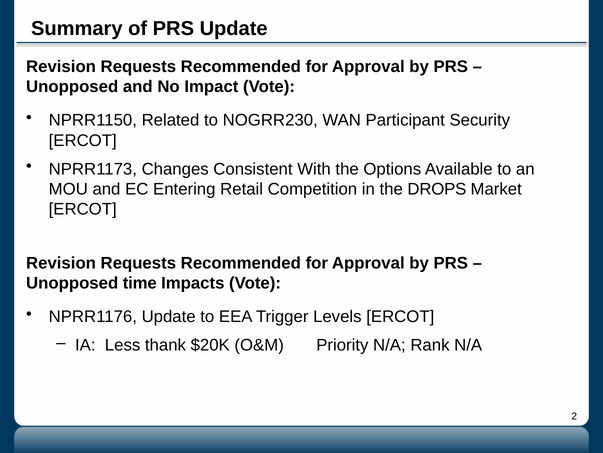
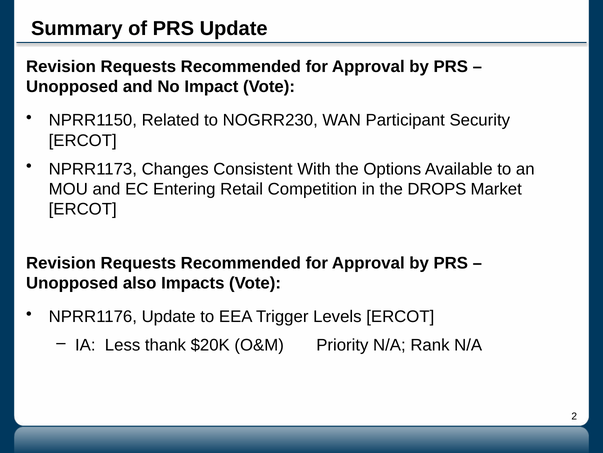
time: time -> also
